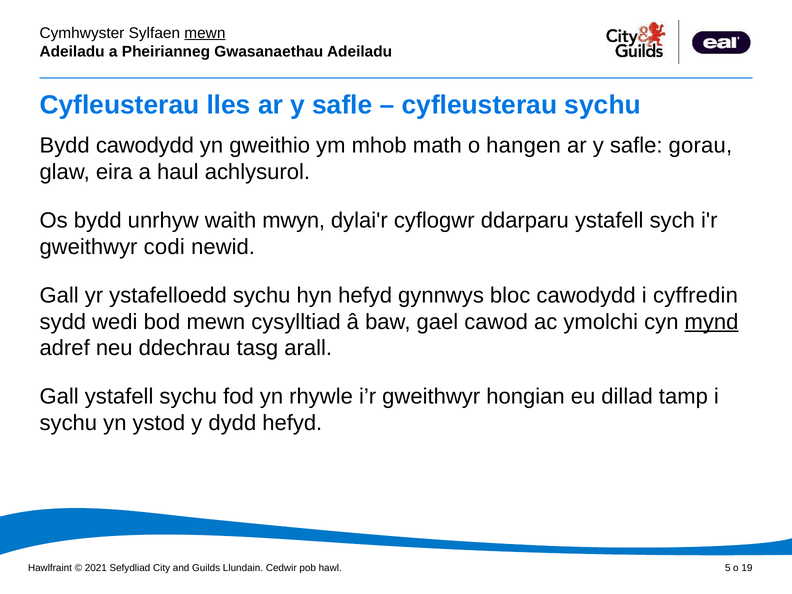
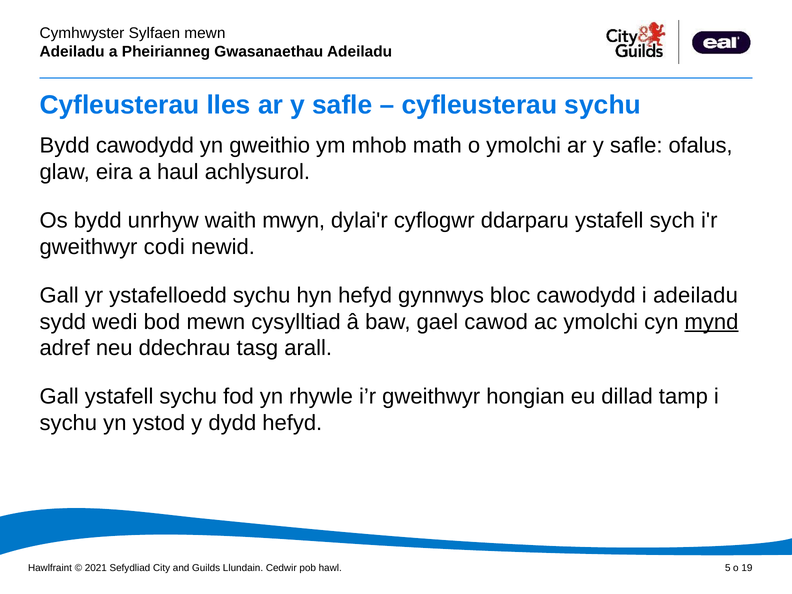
mewn at (205, 33) underline: present -> none
o hangen: hangen -> ymolchi
gorau: gorau -> ofalus
i cyffredin: cyffredin -> adeiladu
